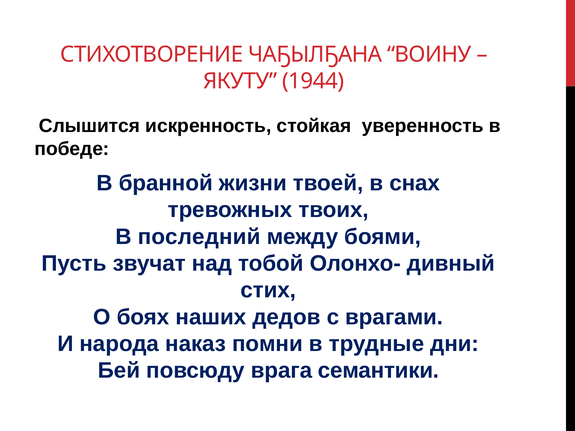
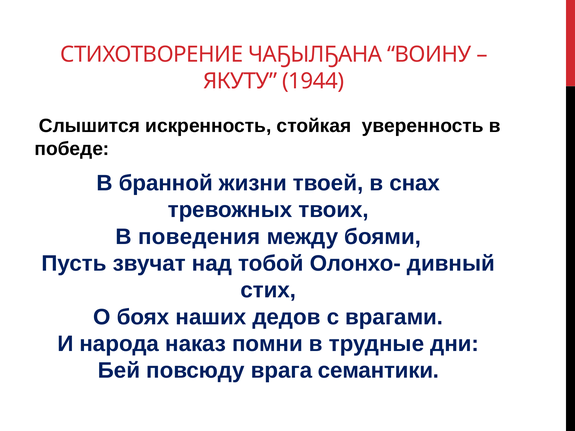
последний: последний -> поведения
